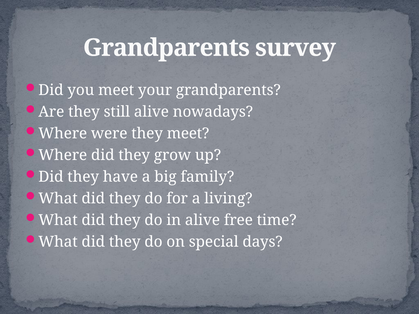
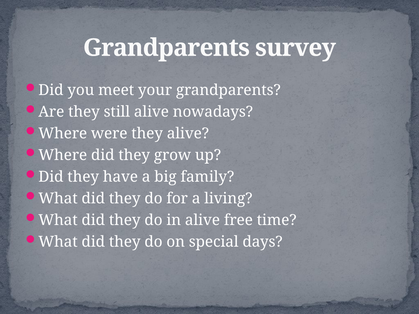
they meet: meet -> alive
